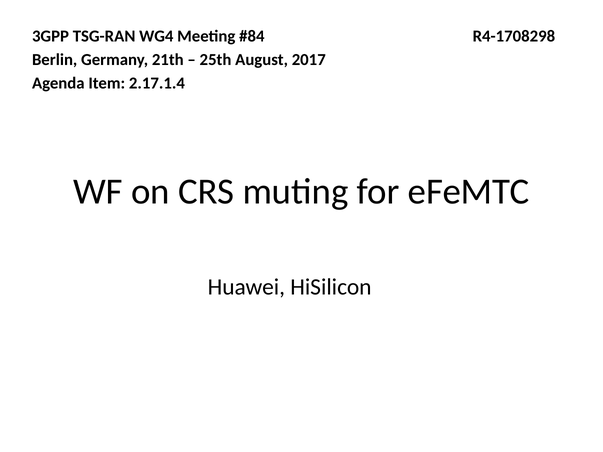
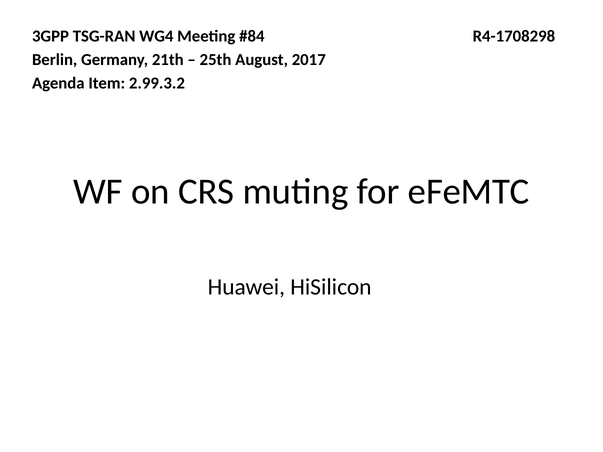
2.17.1.4: 2.17.1.4 -> 2.99.3.2
